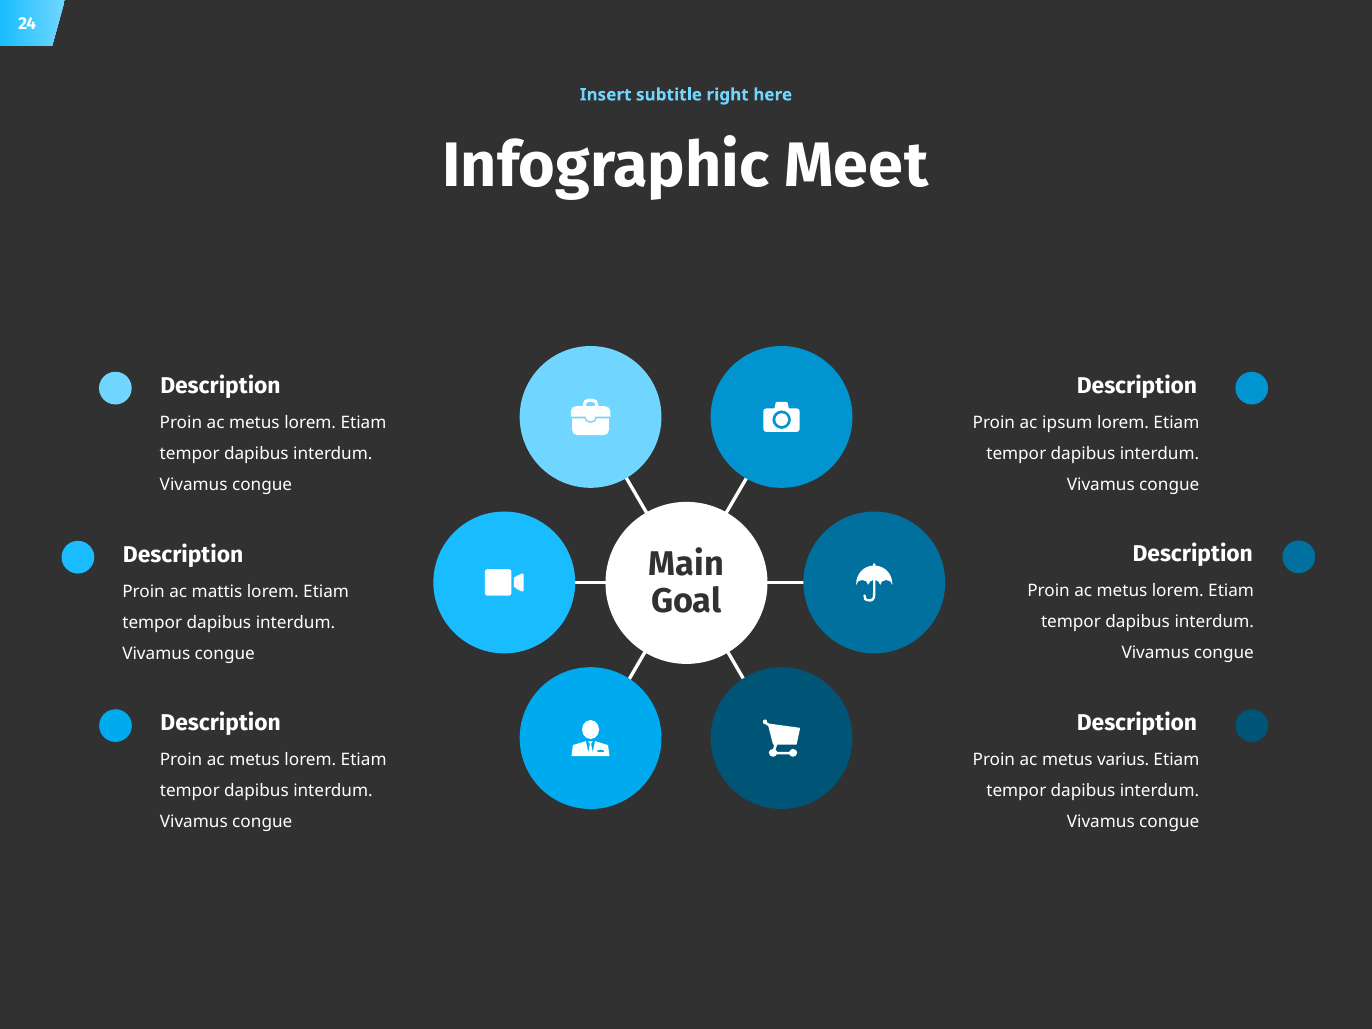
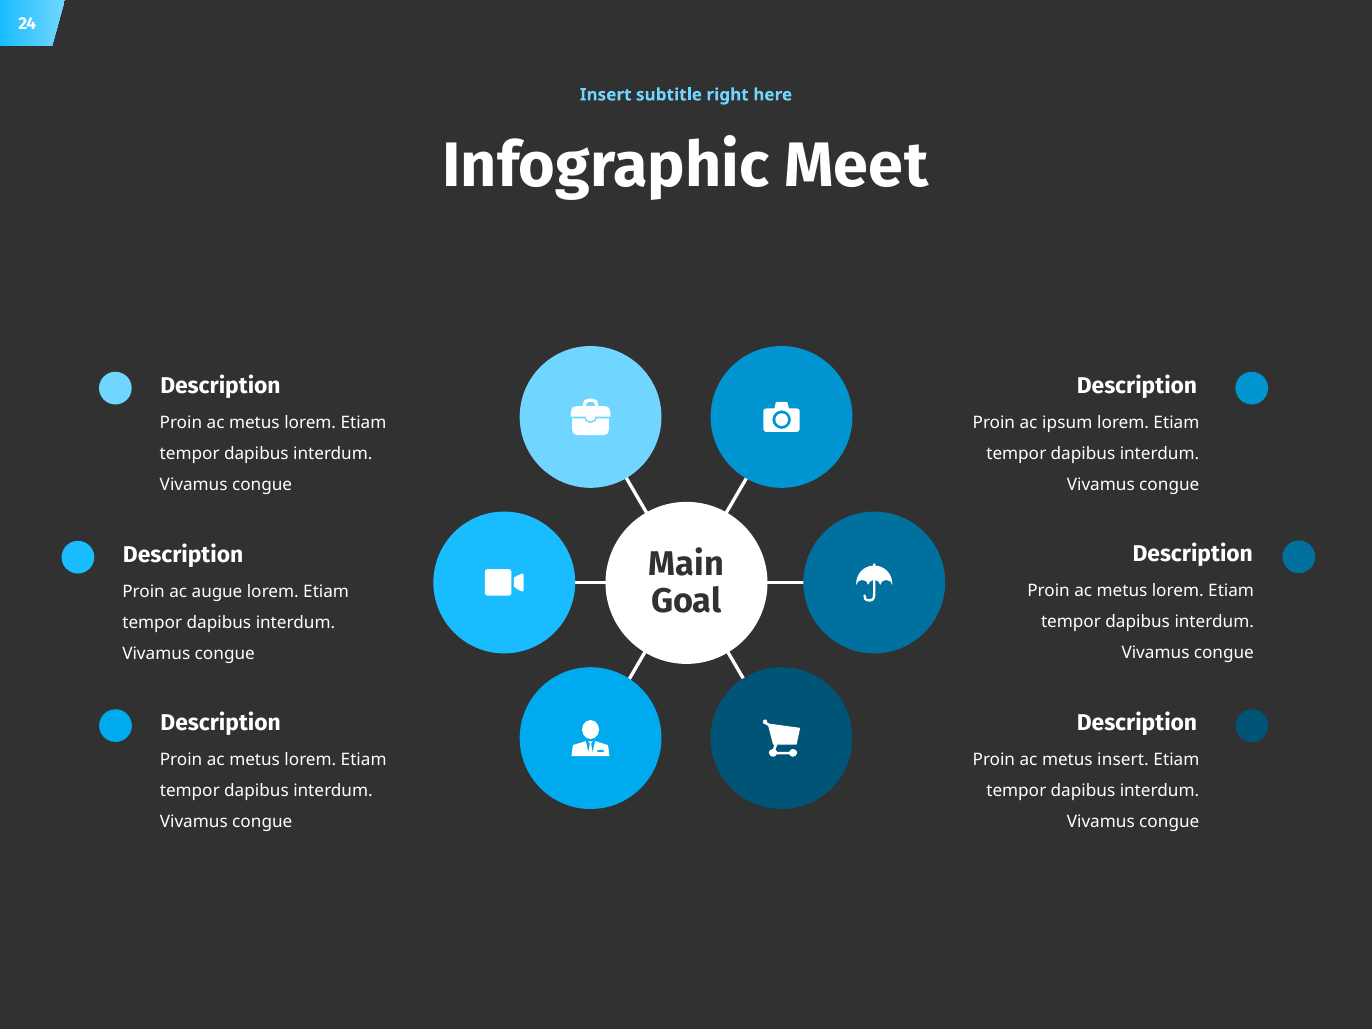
mattis: mattis -> augue
metus varius: varius -> insert
